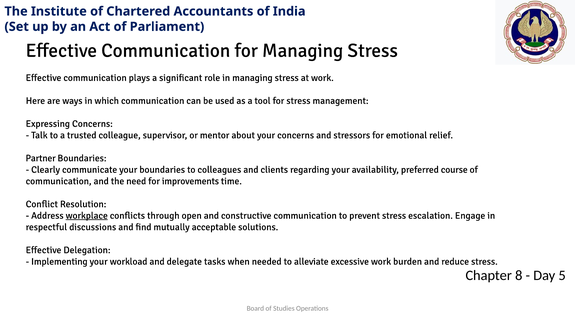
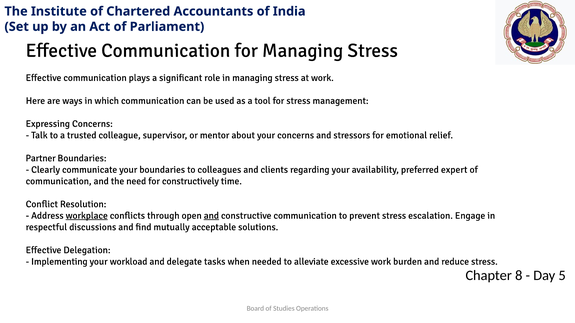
course: course -> expert
improvements: improvements -> constructively
and at (211, 216) underline: none -> present
